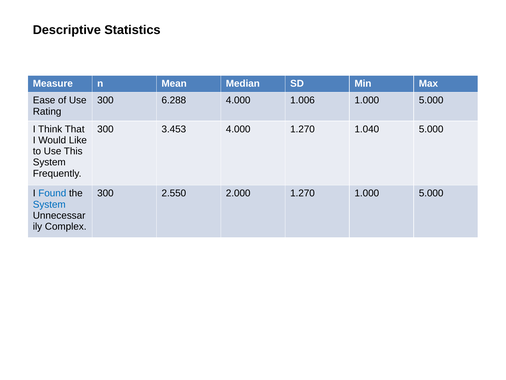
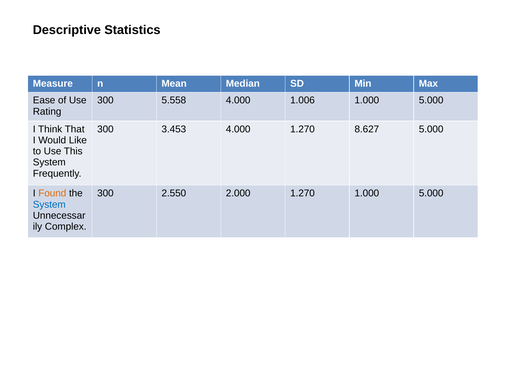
6.288: 6.288 -> 5.558
1.040: 1.040 -> 8.627
Found colour: blue -> orange
